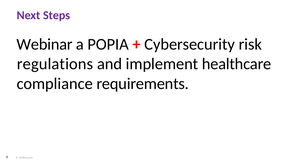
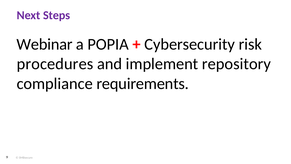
regulations: regulations -> procedures
healthcare: healthcare -> repository
